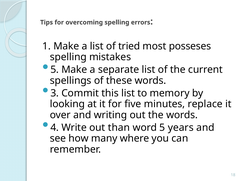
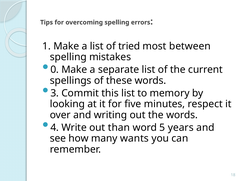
posseses: posseses -> between
5 at (55, 70): 5 -> 0
replace: replace -> respect
where: where -> wants
